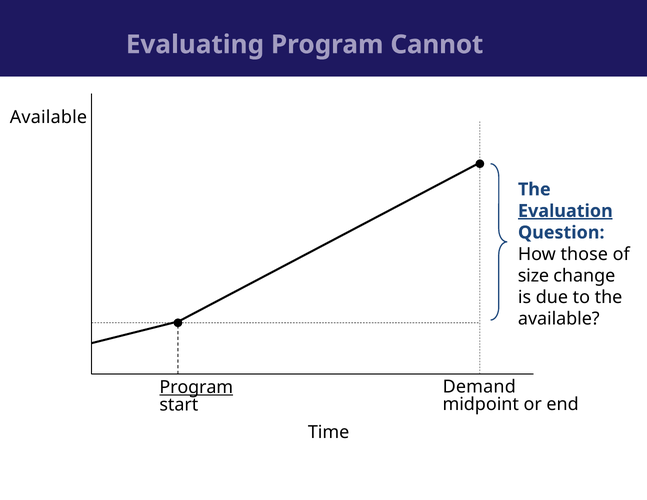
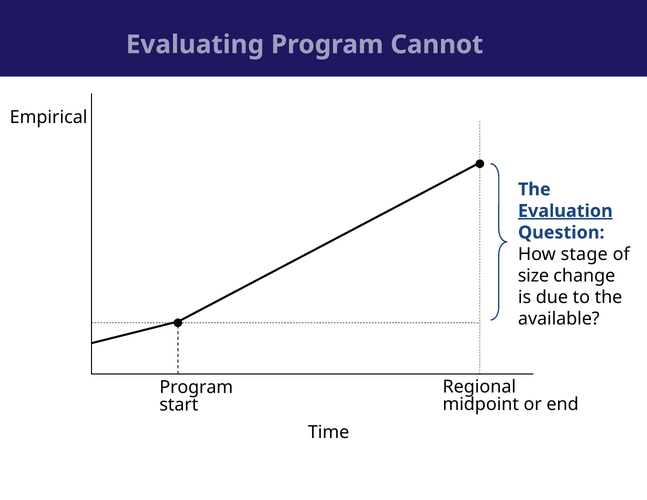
Available at (48, 118): Available -> Empirical
those: those -> stage
Demand: Demand -> Regional
Program at (196, 387) underline: present -> none
